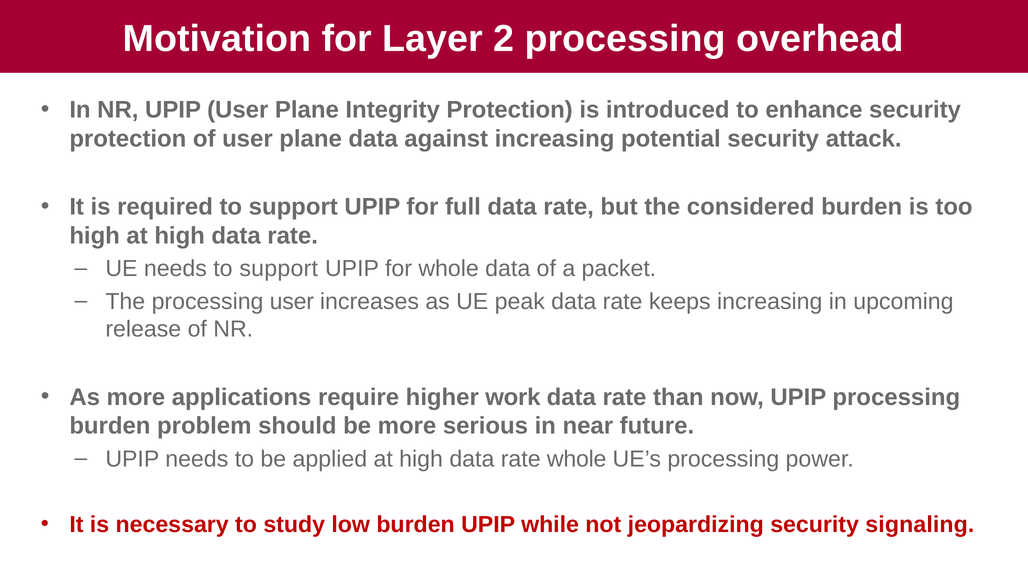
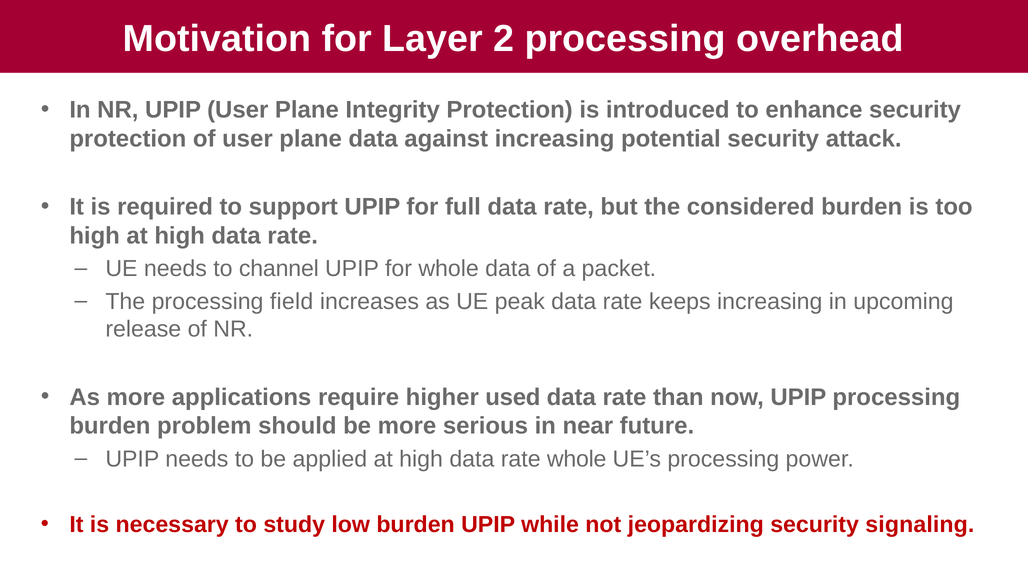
needs to support: support -> channel
processing user: user -> field
work: work -> used
